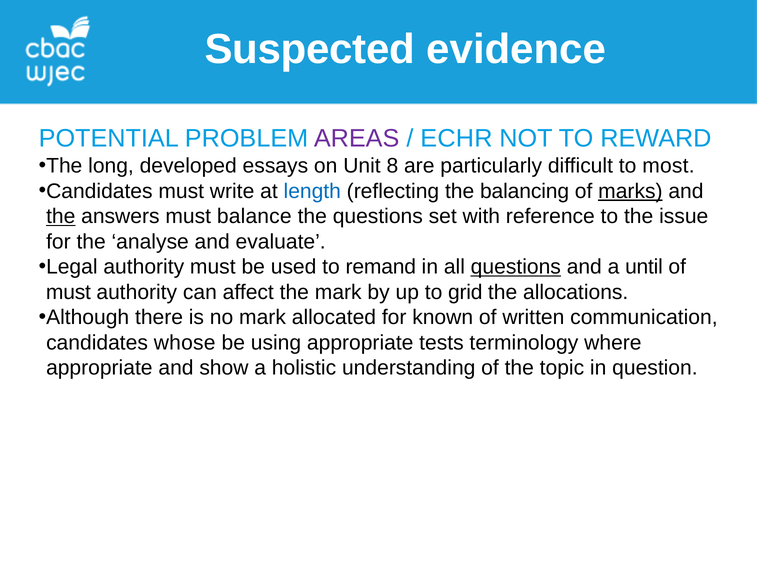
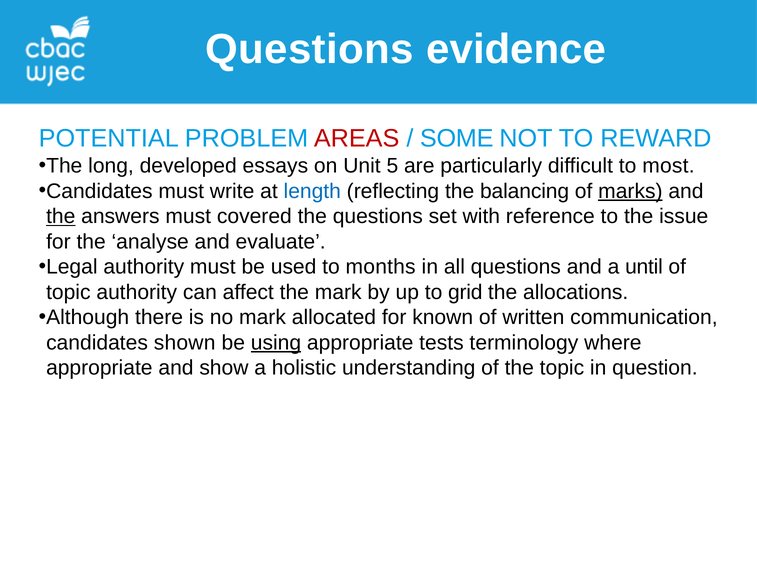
Suspected at (310, 49): Suspected -> Questions
AREAS colour: purple -> red
ECHR: ECHR -> SOME
8: 8 -> 5
balance: balance -> covered
remand: remand -> months
questions at (516, 267) underline: present -> none
must at (68, 292): must -> topic
whose: whose -> shown
using underline: none -> present
